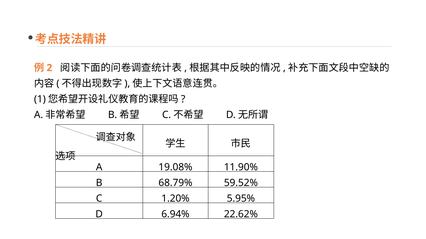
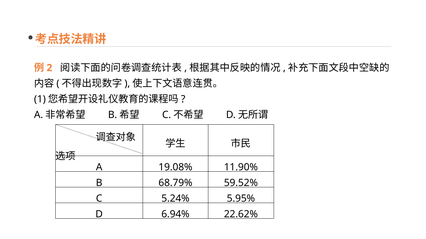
1.20%: 1.20% -> 5.24%
